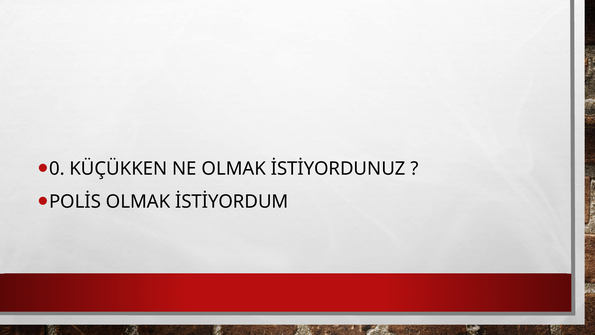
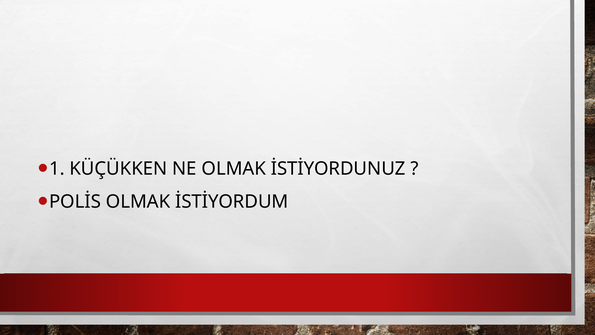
0: 0 -> 1
